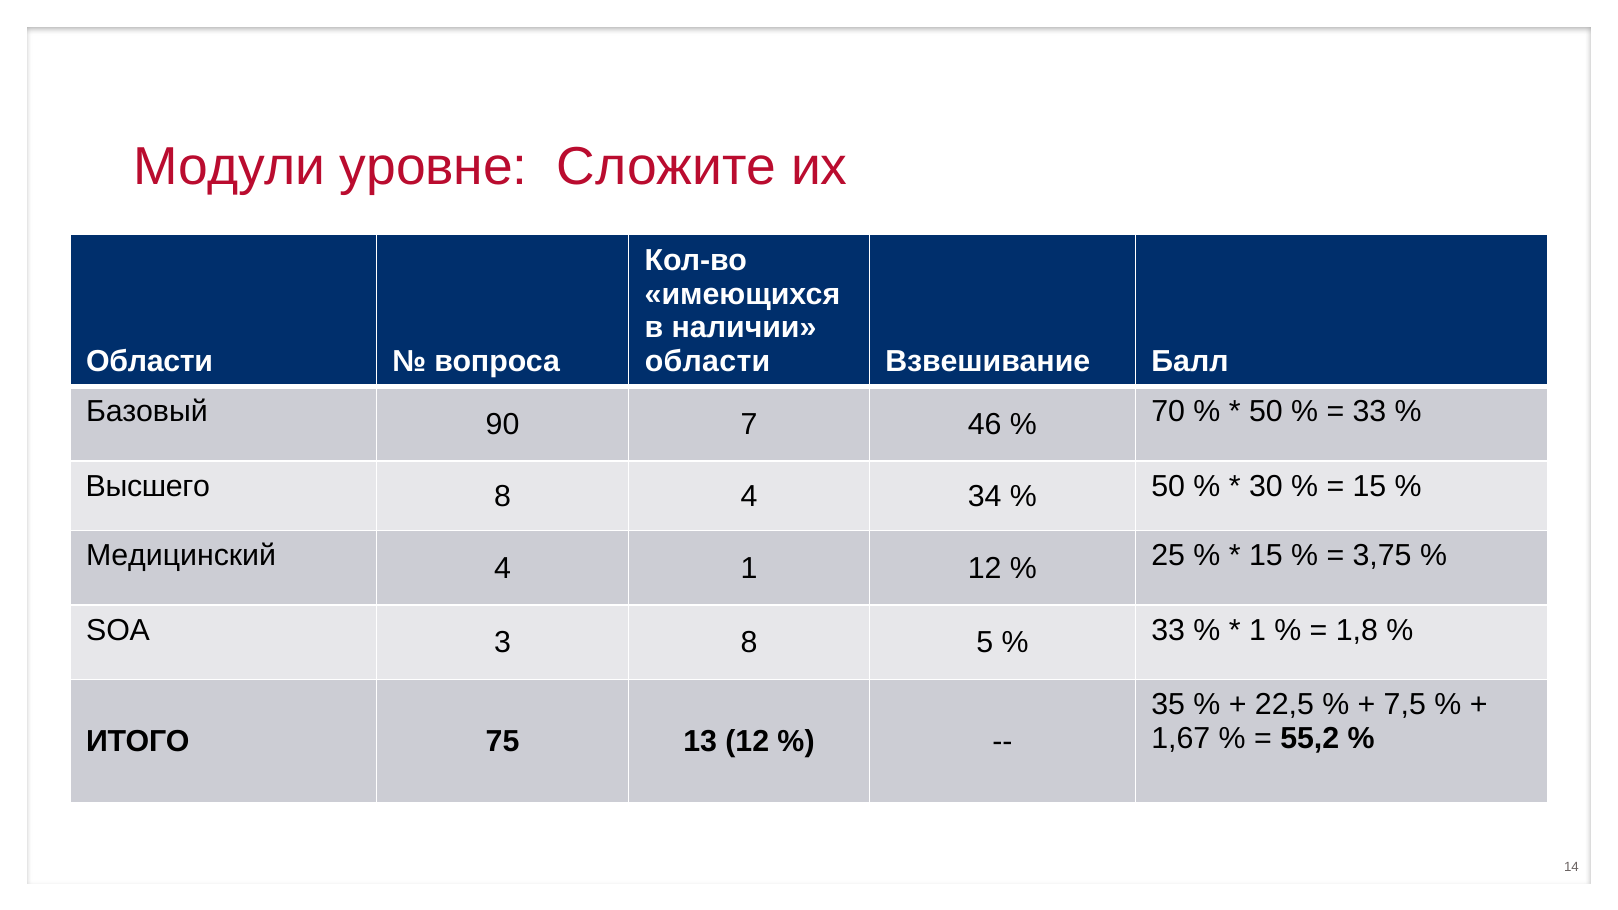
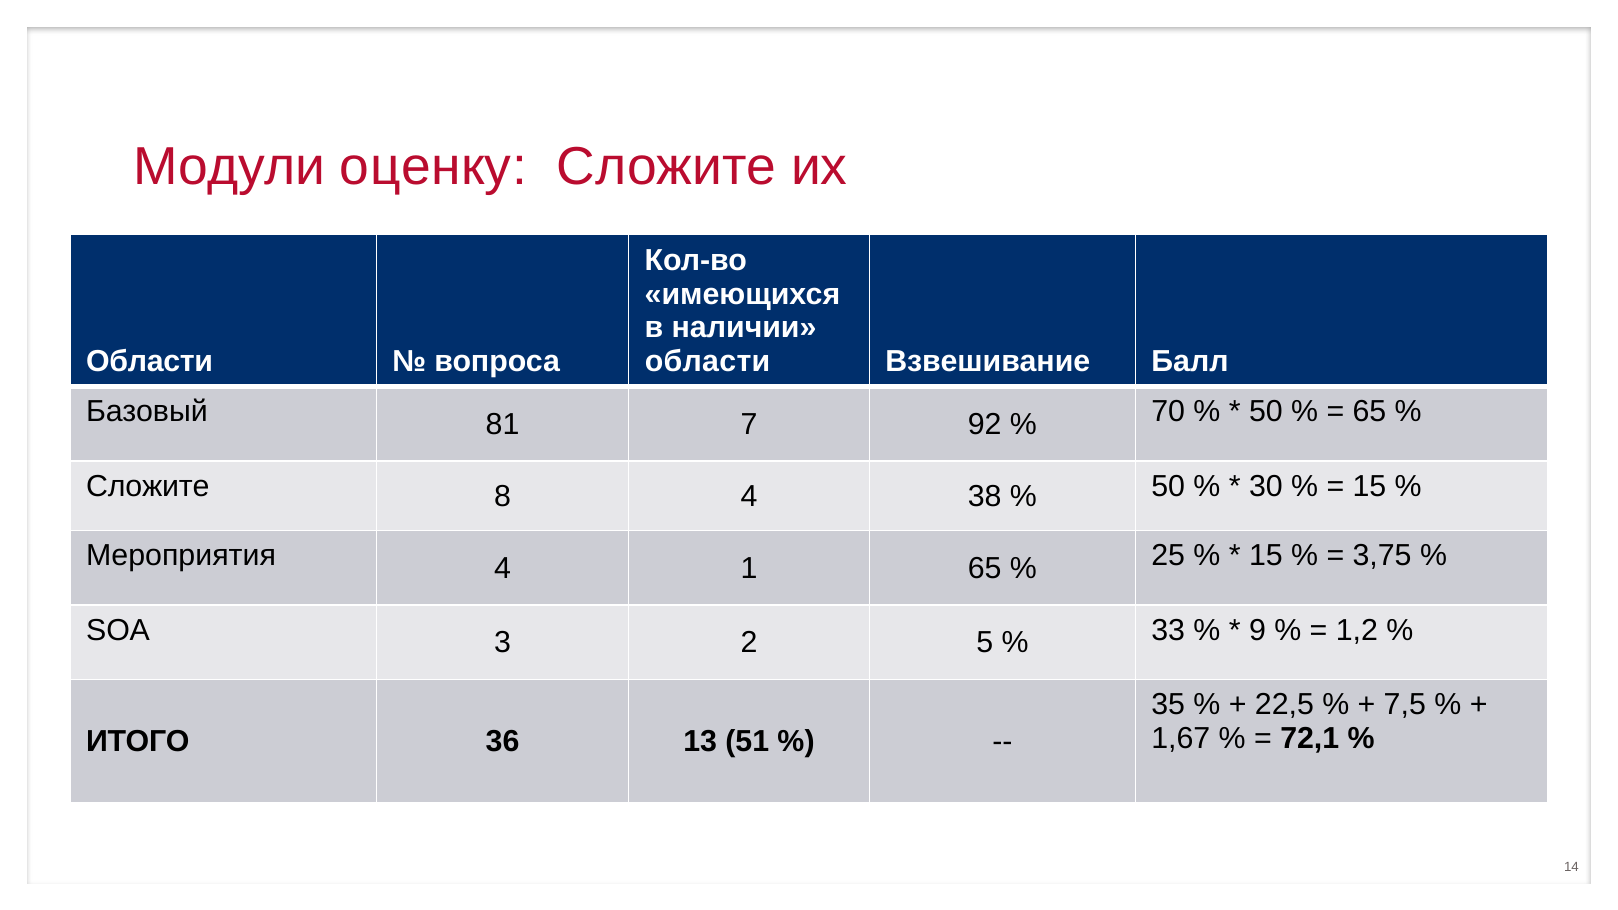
уровне: уровне -> оценку
90: 90 -> 81
46: 46 -> 92
33 at (1369, 412): 33 -> 65
Высшего at (148, 486): Высшего -> Сложите
34: 34 -> 38
Медицинский: Медицинский -> Мероприятия
1 12: 12 -> 65
3 8: 8 -> 2
1 at (1257, 630): 1 -> 9
1,8: 1,8 -> 1,2
55,2: 55,2 -> 72,1
75: 75 -> 36
13 12: 12 -> 51
